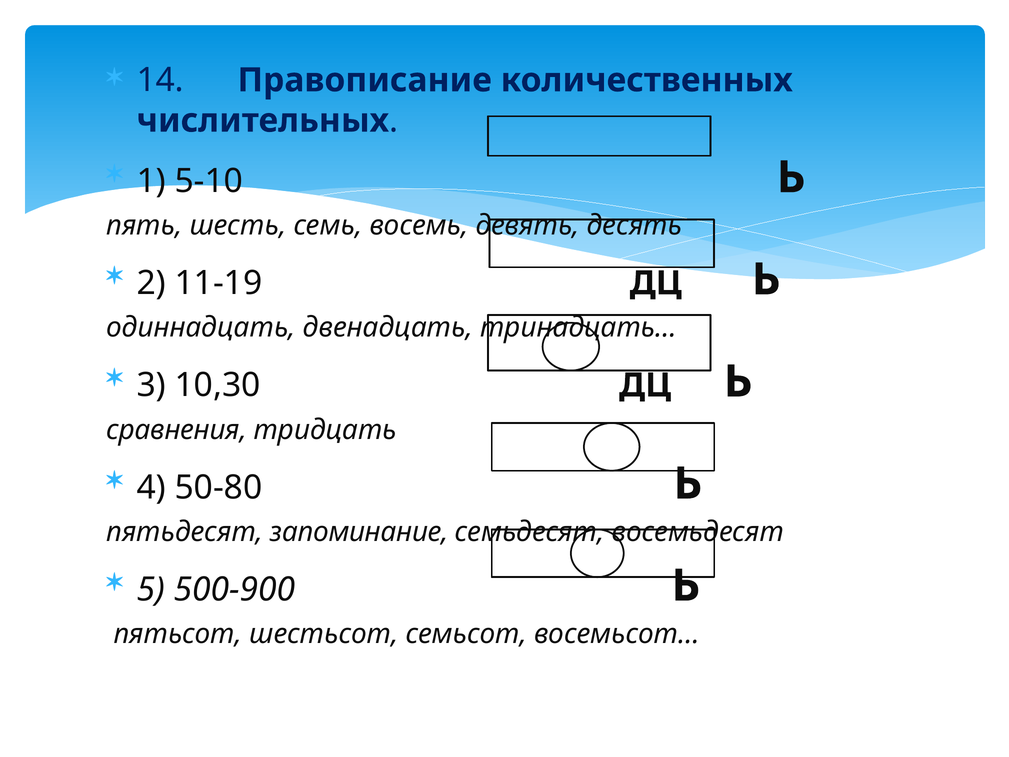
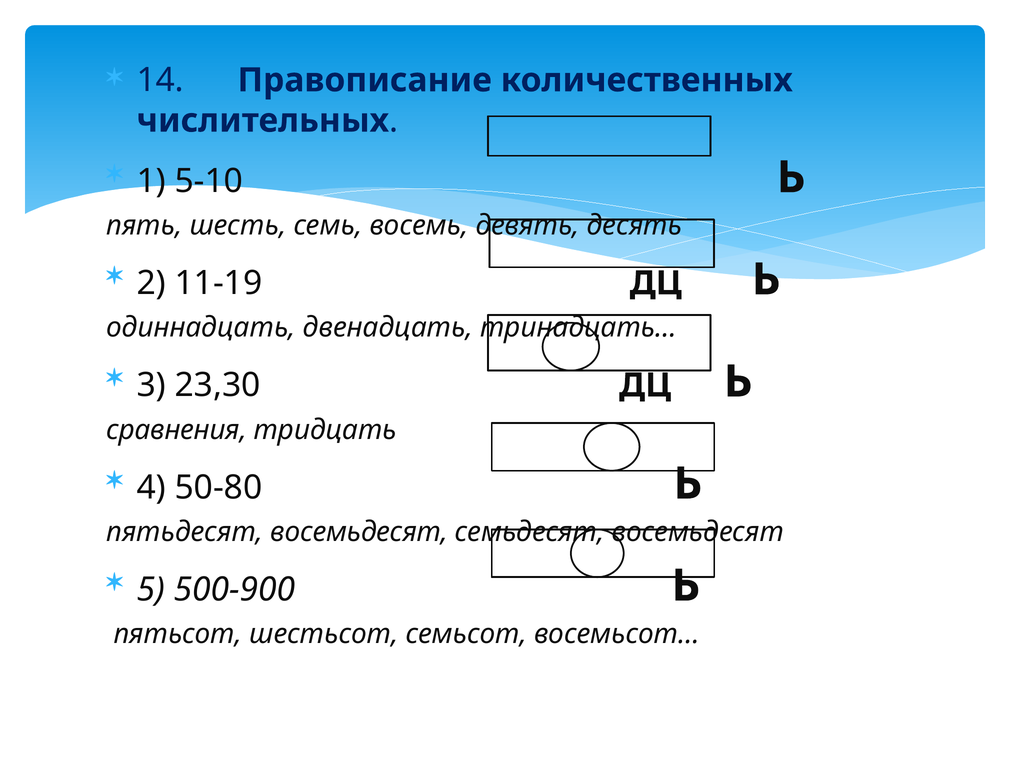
10,30: 10,30 -> 23,30
пятьдесят запоминание: запоминание -> восемьдесят
